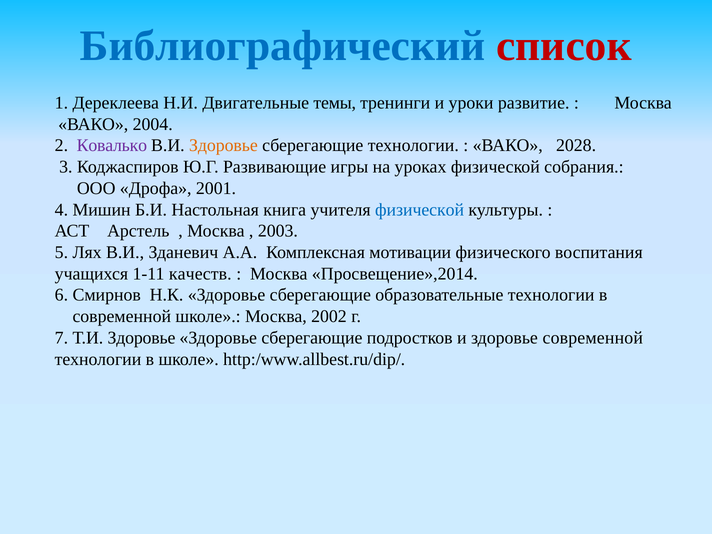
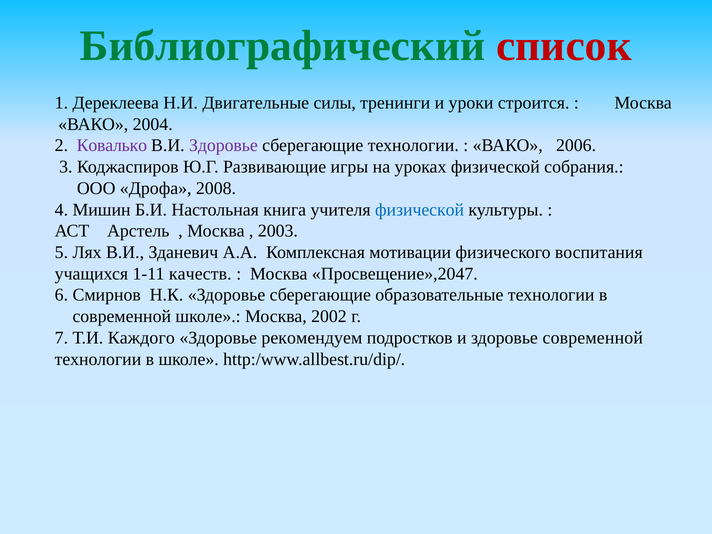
Библиографический colour: blue -> green
темы: темы -> силы
развитие: развитие -> строится
Здоровье at (223, 146) colour: orange -> purple
2028: 2028 -> 2006
2001: 2001 -> 2008
Просвещение»,2014: Просвещение»,2014 -> Просвещение»,2047
Т.И Здоровье: Здоровье -> Каждого
сберегающие at (312, 338): сберегающие -> рекомендуем
